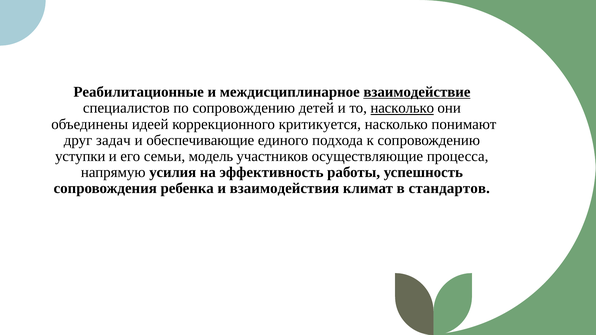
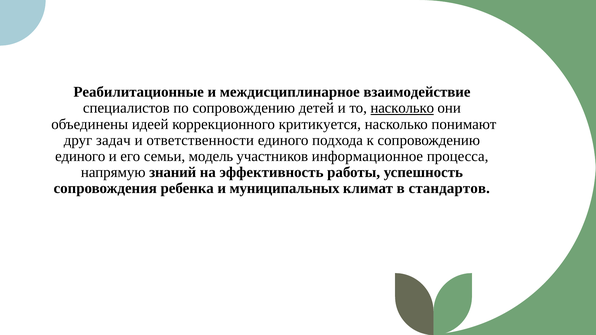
взаимодействие underline: present -> none
обеспечивающие: обеспечивающие -> ответственности
уступки at (80, 156): уступки -> единого
осуществляющие: осуществляющие -> информационное
усилия: усилия -> знаний
взаимодействия: взаимодействия -> муниципальных
